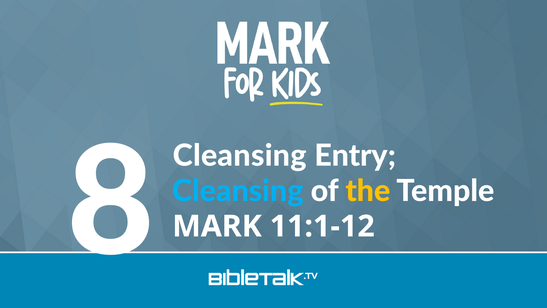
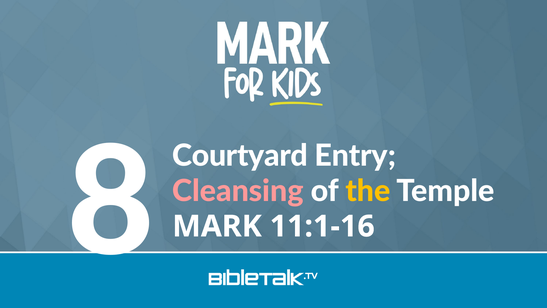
8 Cleansing: Cleansing -> Courtyard
Cleansing at (238, 191) colour: light blue -> pink
11:1-12: 11:1-12 -> 11:1-16
